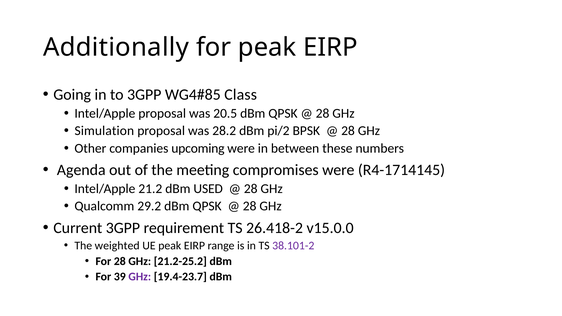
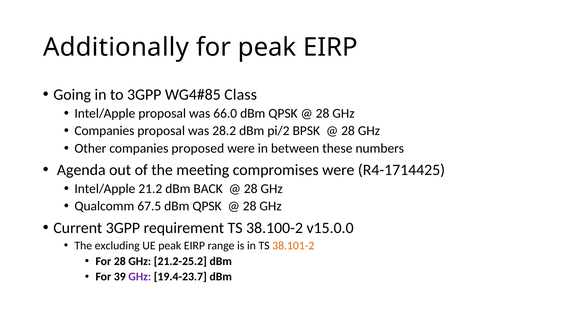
20.5: 20.5 -> 66.0
Simulation at (104, 131): Simulation -> Companies
upcoming: upcoming -> proposed
R4-1714145: R4-1714145 -> R4-1714425
USED: USED -> BACK
29.2: 29.2 -> 67.5
26.418-2: 26.418-2 -> 38.100-2
weighted: weighted -> excluding
38.101-2 colour: purple -> orange
